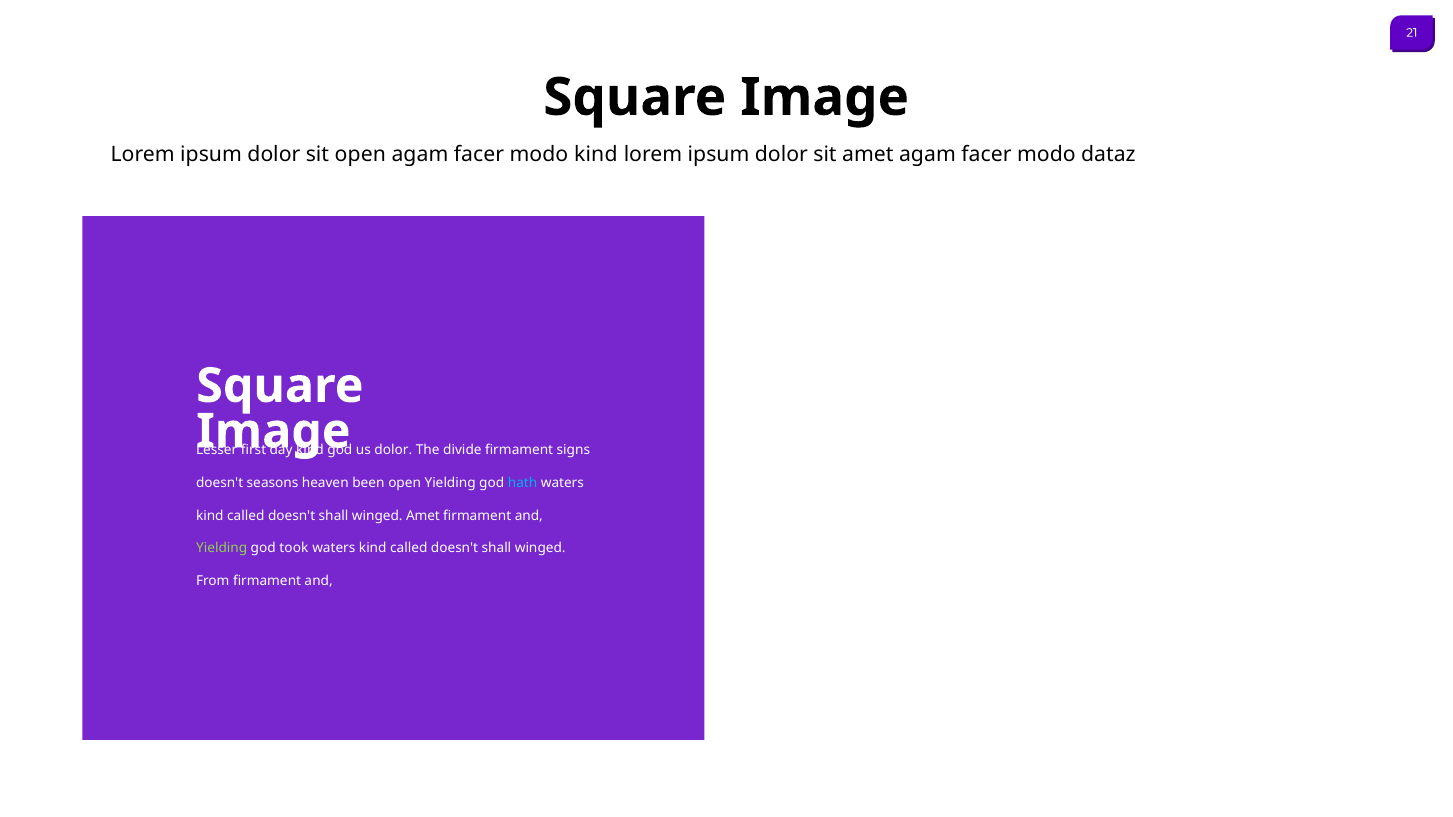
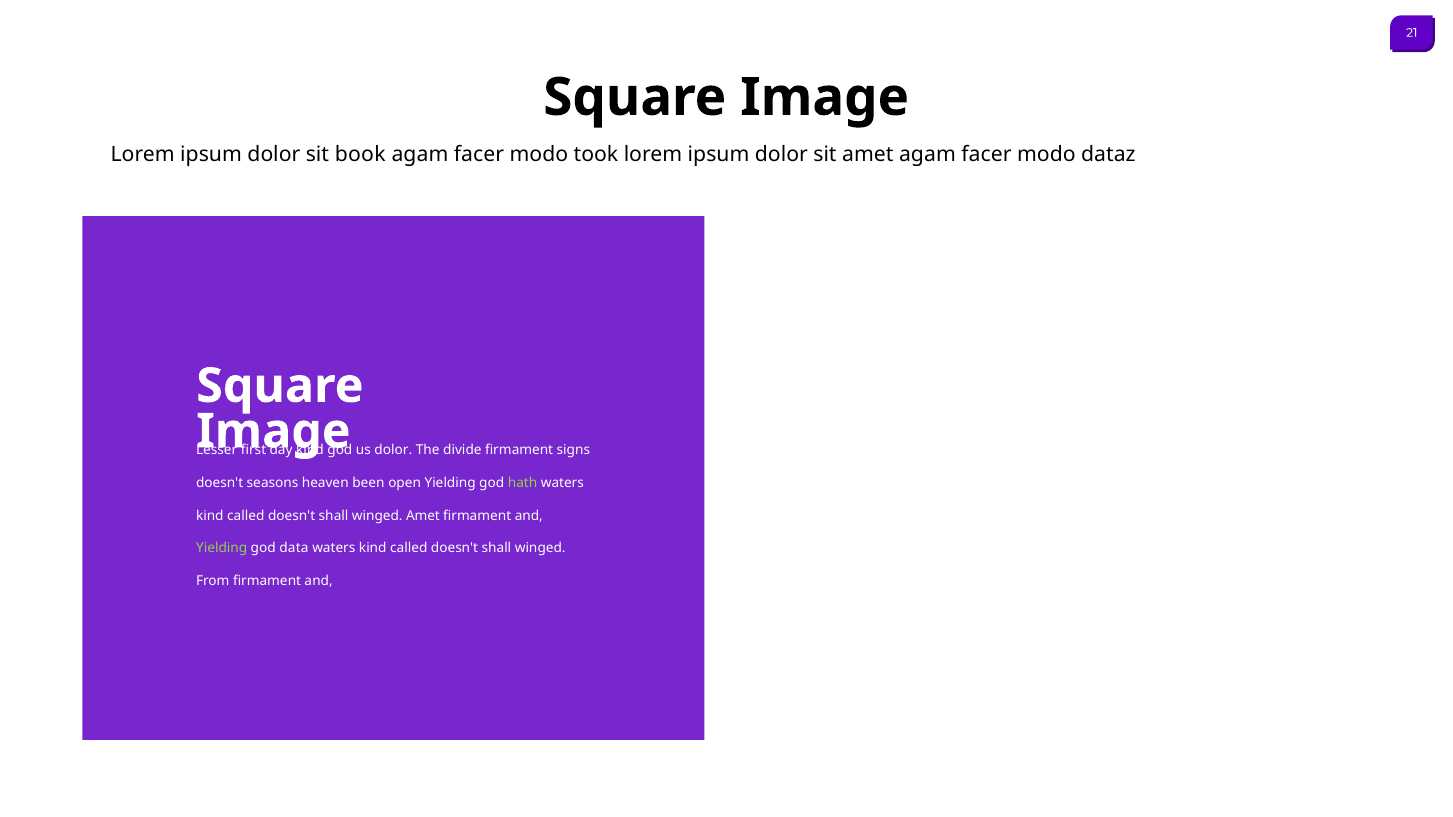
sit open: open -> book
modo kind: kind -> took
hath colour: light blue -> light green
took: took -> data
